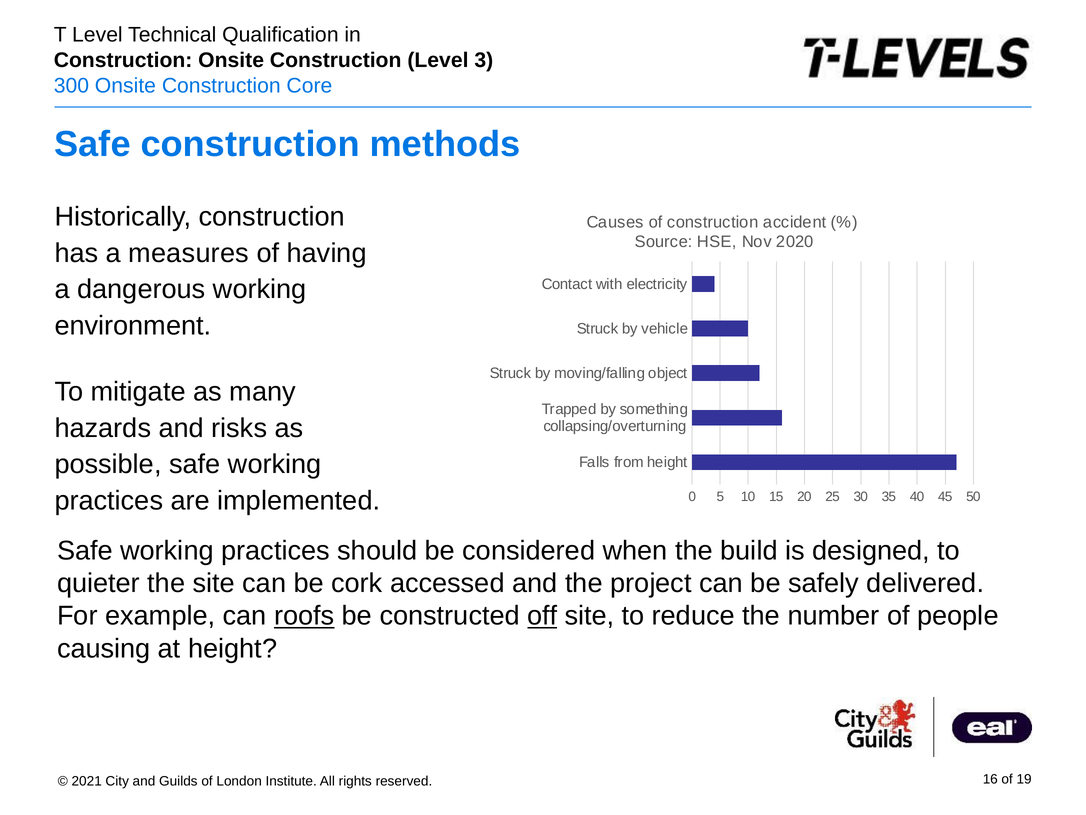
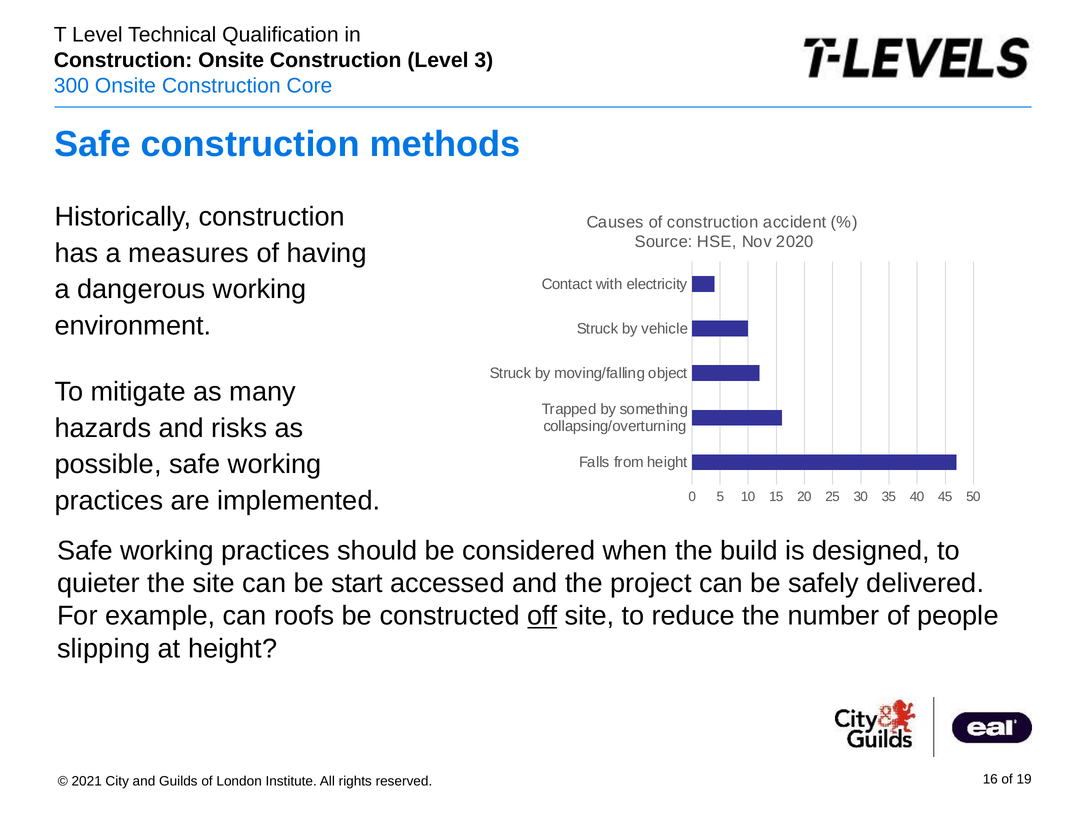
cork: cork -> start
roofs underline: present -> none
causing: causing -> slipping
